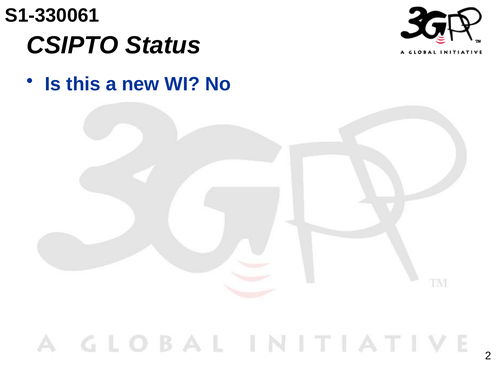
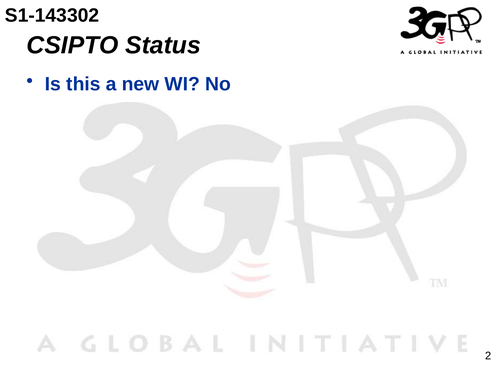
S1-330061: S1-330061 -> S1-143302
